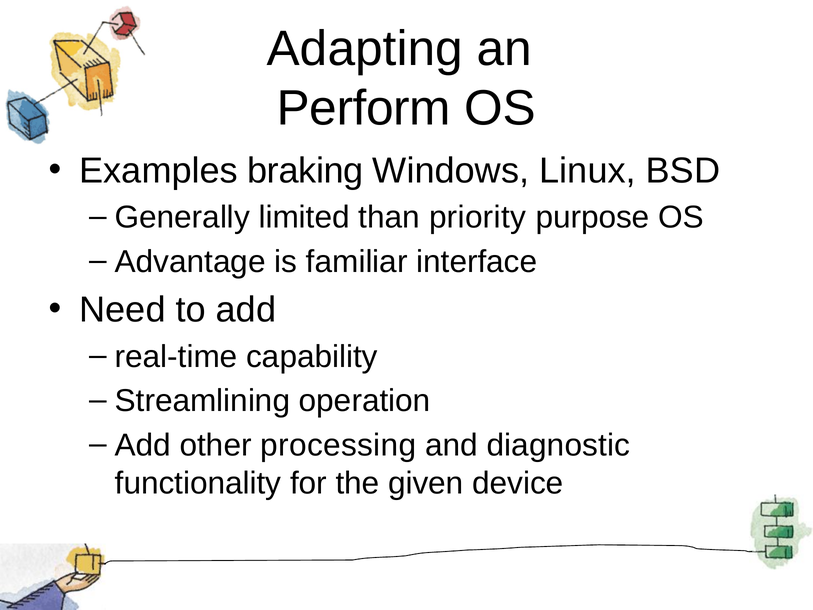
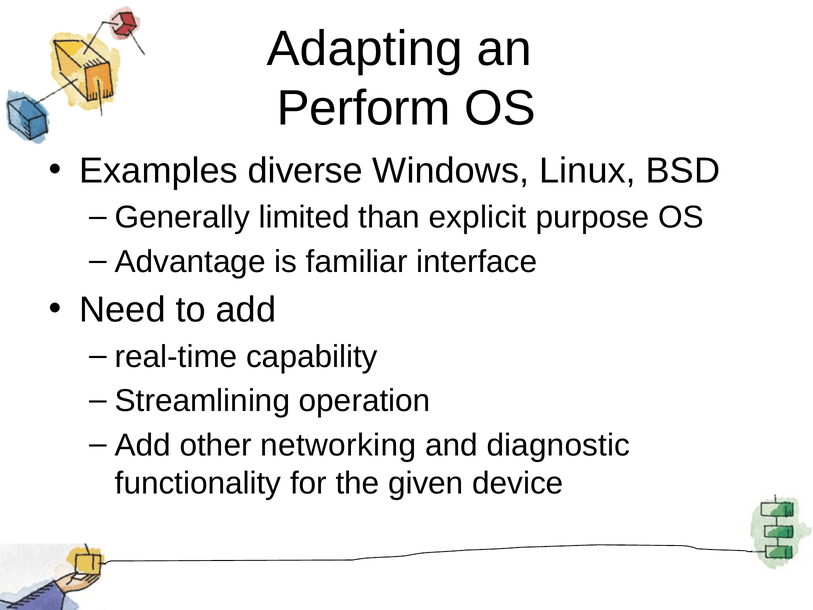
braking: braking -> diverse
priority: priority -> explicit
processing: processing -> networking
